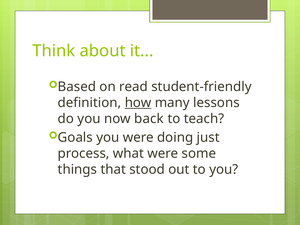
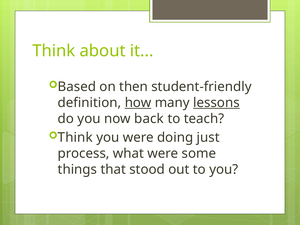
read: read -> then
lessons underline: none -> present
Goals at (75, 137): Goals -> Think
